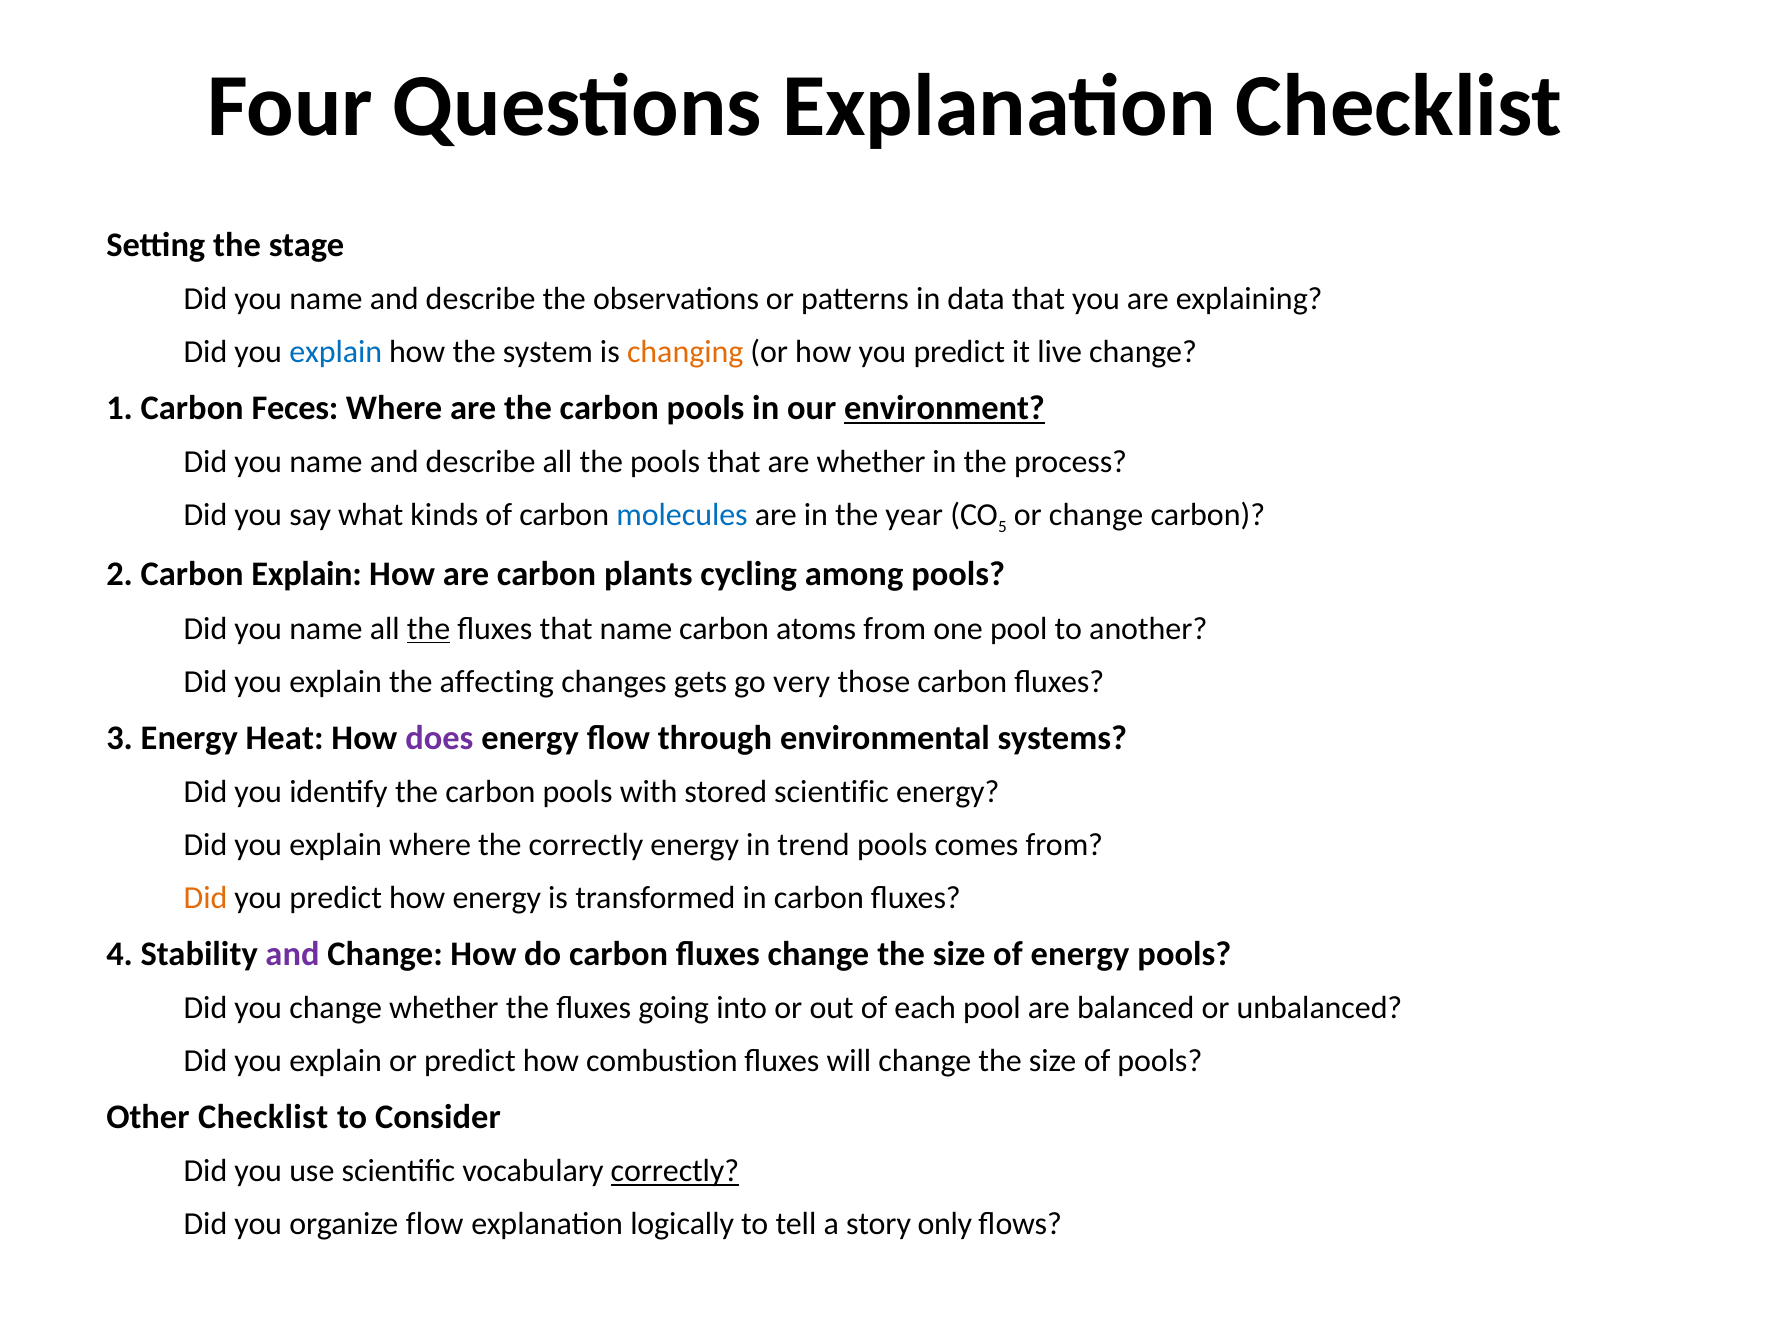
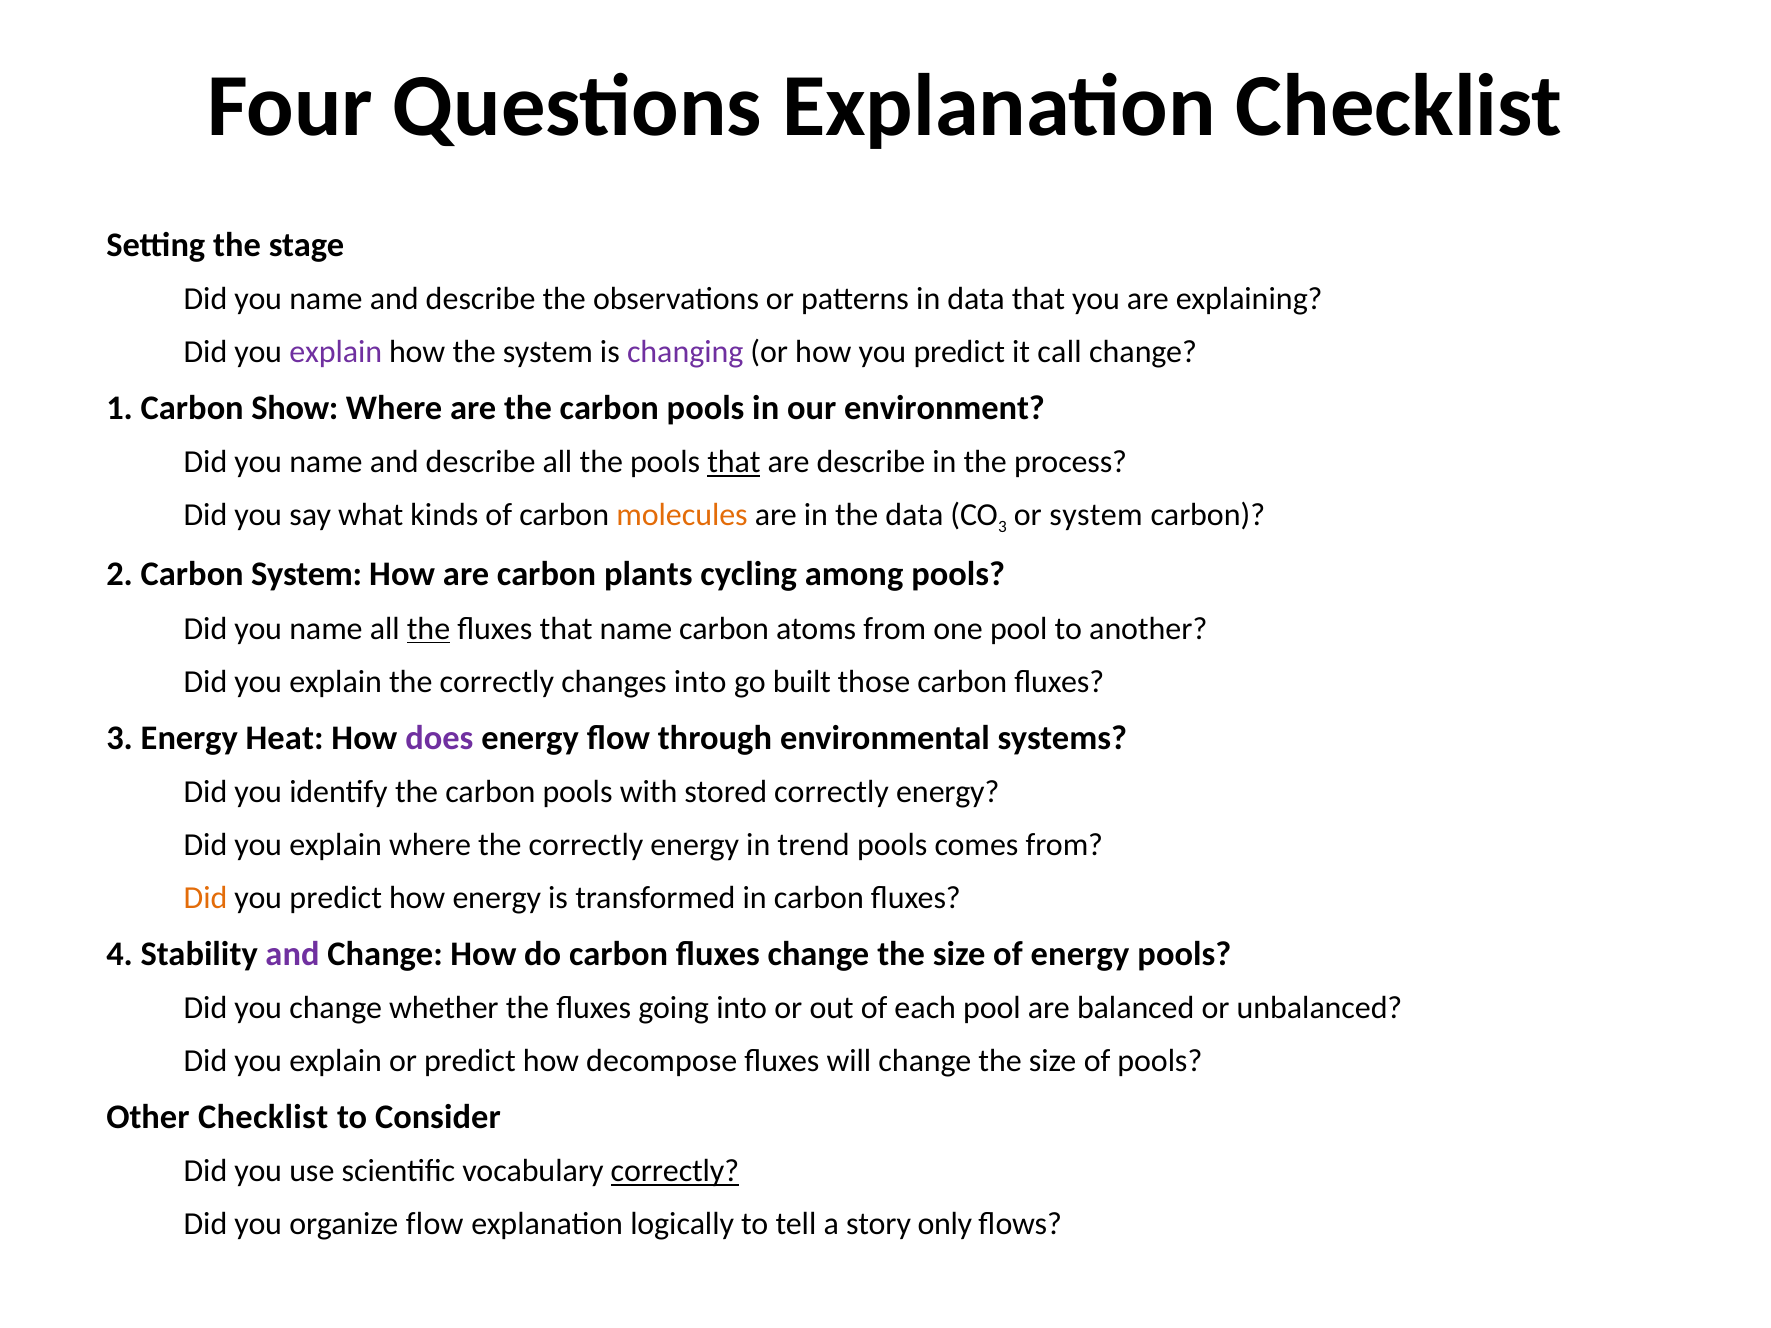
explain at (336, 352) colour: blue -> purple
changing colour: orange -> purple
live: live -> call
Feces: Feces -> Show
environment underline: present -> none
that at (734, 462) underline: none -> present
are whether: whether -> describe
molecules colour: blue -> orange
the year: year -> data
5 at (1002, 527): 5 -> 3
or change: change -> system
Carbon Explain: Explain -> System
explain the affecting: affecting -> correctly
changes gets: gets -> into
very: very -> built
stored scientific: scientific -> correctly
combustion: combustion -> decompose
